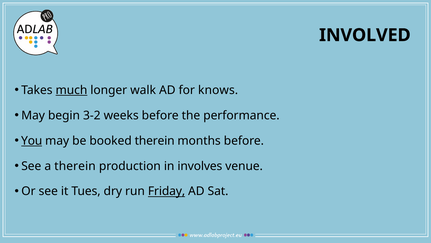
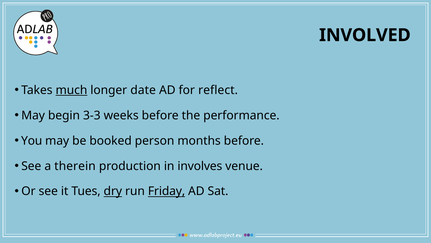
walk: walk -> date
knows: knows -> reflect
3-2: 3-2 -> 3-3
You underline: present -> none
booked therein: therein -> person
dry underline: none -> present
